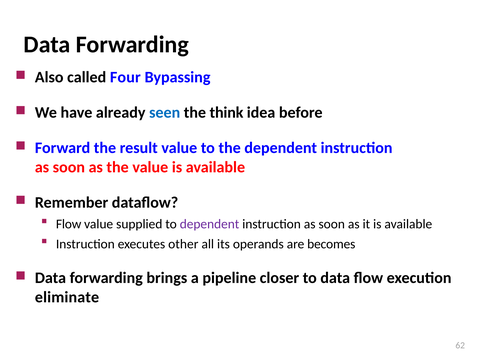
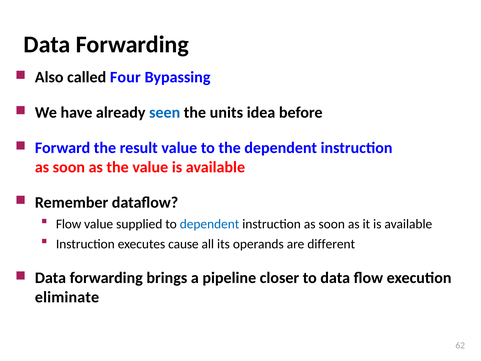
think: think -> units
dependent at (210, 224) colour: purple -> blue
other: other -> cause
becomes: becomes -> different
